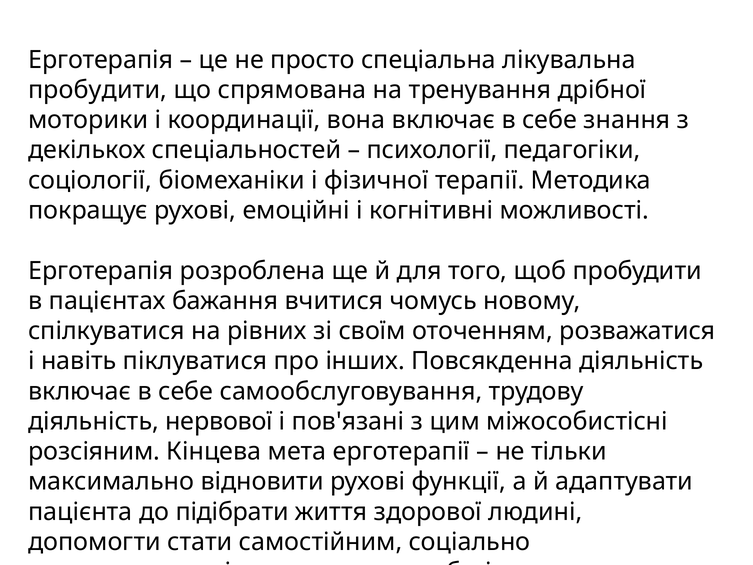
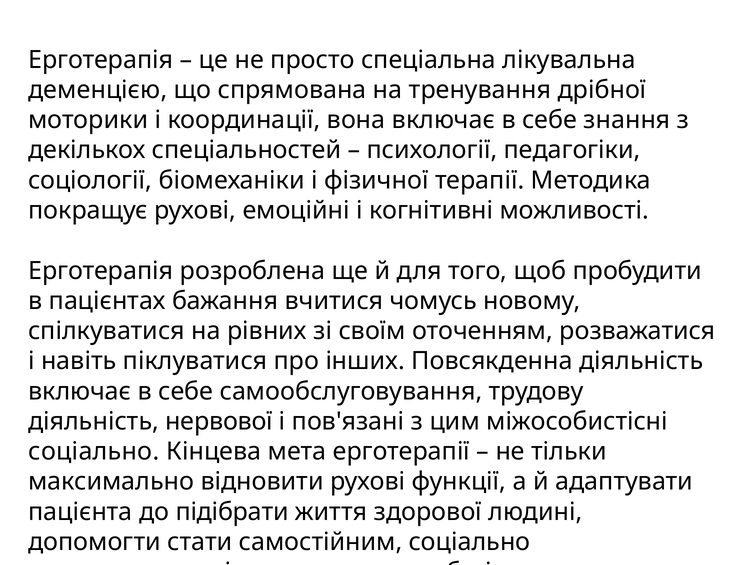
пробудити at (98, 90): пробудити -> деменцією
розсіяним at (94, 451): розсіяним -> соціально
